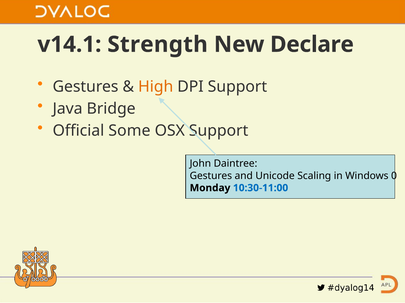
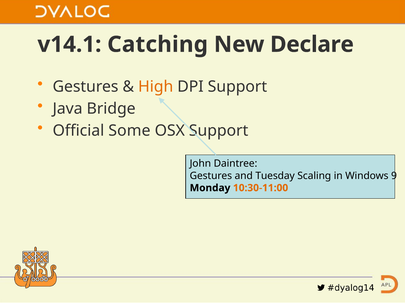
Strength: Strength -> Catching
Unicode: Unicode -> Tuesday
0: 0 -> 9
10:30-11:00 colour: blue -> orange
